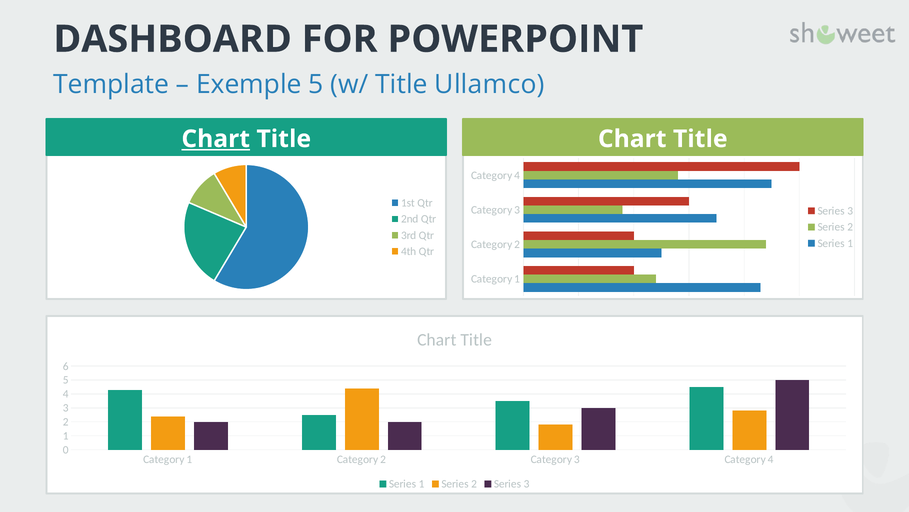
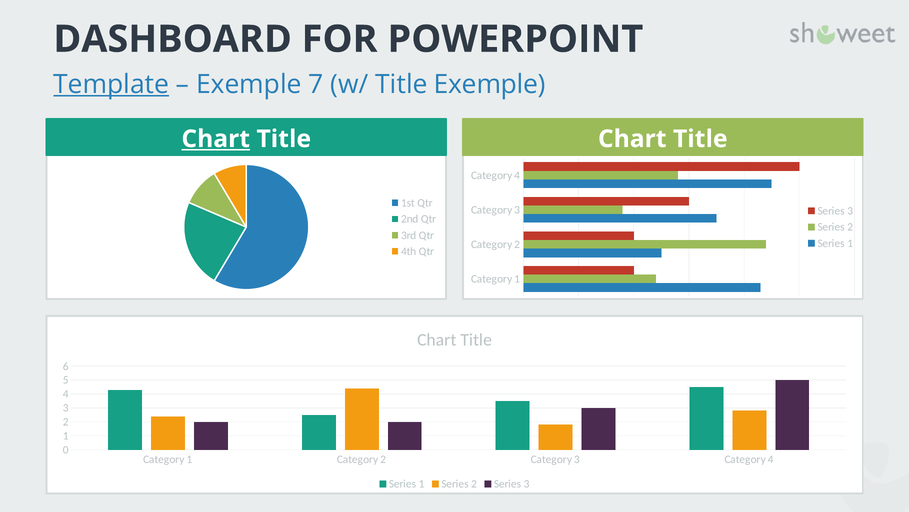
Template underline: none -> present
Exemple 5: 5 -> 7
Title Ullamco: Ullamco -> Exemple
